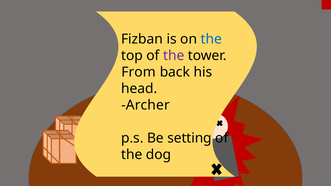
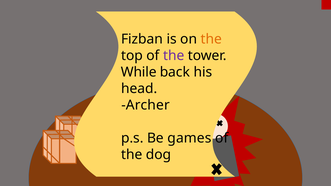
the at (211, 39) colour: blue -> orange
From: From -> While
setting: setting -> games
